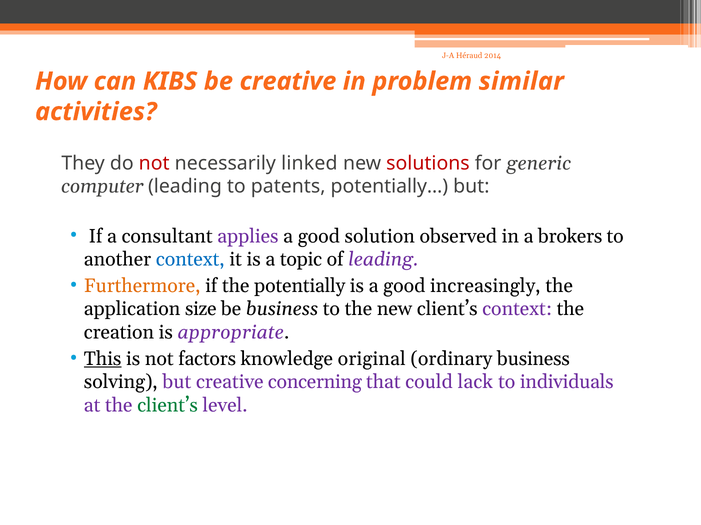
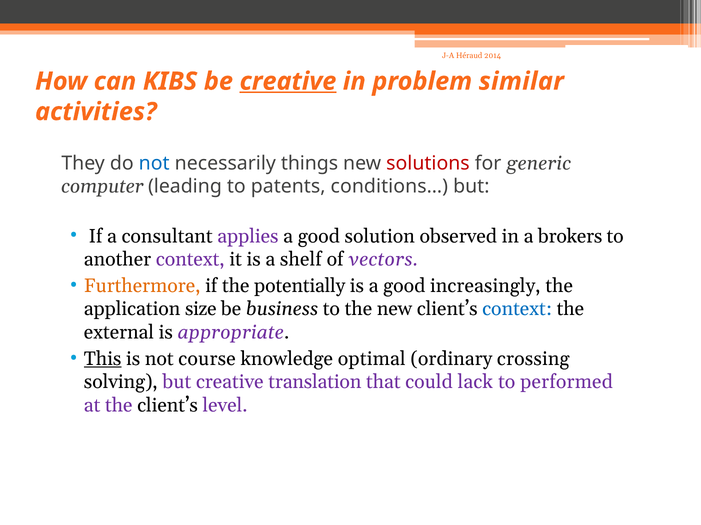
creative at (288, 81) underline: none -> present
not at (154, 163) colour: red -> blue
linked: linked -> things
potentially…: potentially… -> conditions…
context at (190, 260) colour: blue -> purple
topic: topic -> shelf
of leading: leading -> vectors
context at (517, 310) colour: purple -> blue
creation: creation -> external
factors: factors -> course
original: original -> optimal
ordinary business: business -> crossing
concerning: concerning -> translation
individuals: individuals -> performed
client’s at (168, 406) colour: green -> black
